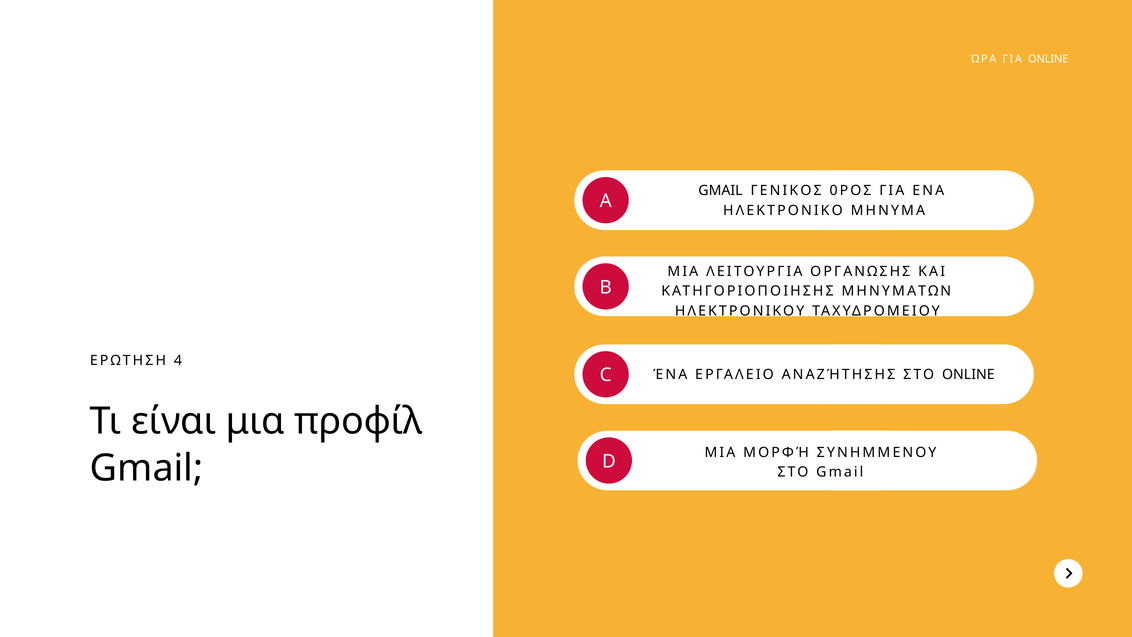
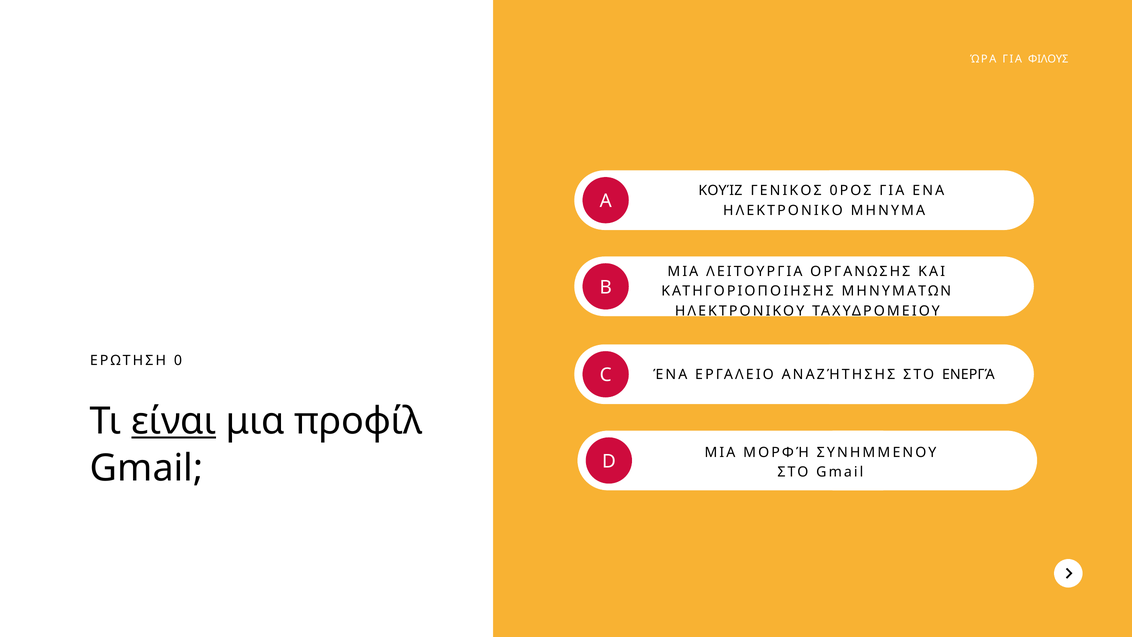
ΓΙΑ ONLINE: ONLINE -> ΦΙΛΟΥΣ
GMAIL at (721, 191): GMAIL -> ΚΟΥΊΖ
4: 4 -> 0
ΣΤΟ ONLINE: ONLINE -> ΕΝΕΡΓΆ
είναι underline: none -> present
